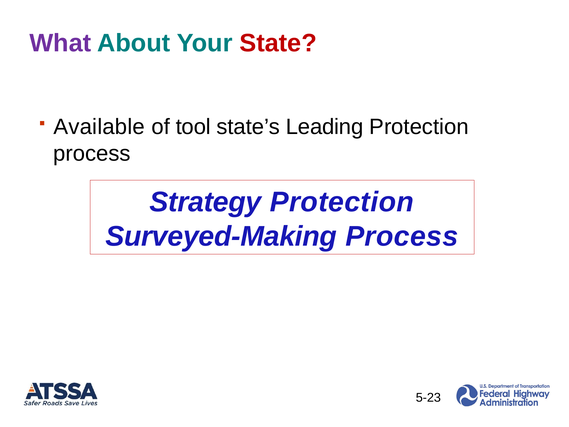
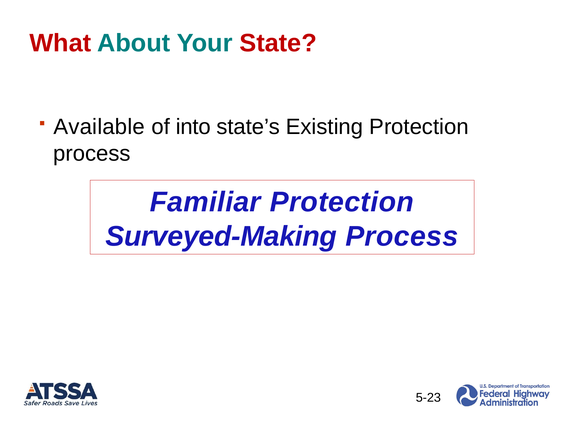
What colour: purple -> red
tool: tool -> into
Leading: Leading -> Existing
Strategy: Strategy -> Familiar
